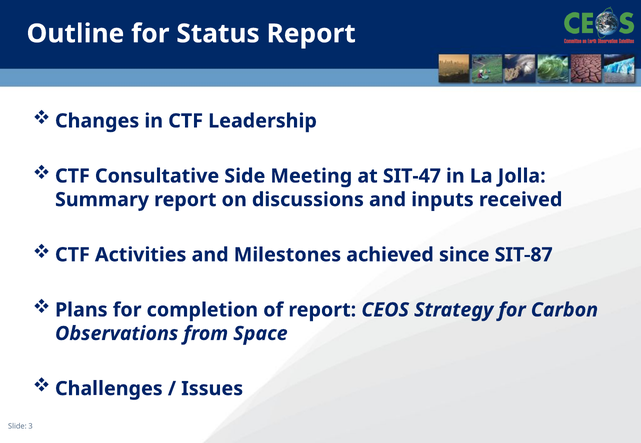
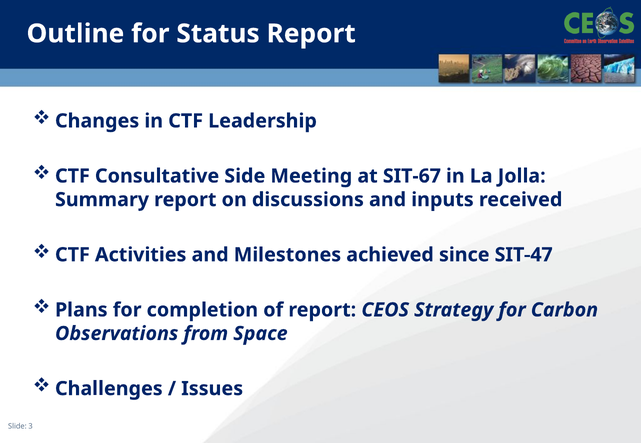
SIT-47: SIT-47 -> SIT-67
SIT-87: SIT-87 -> SIT-47
